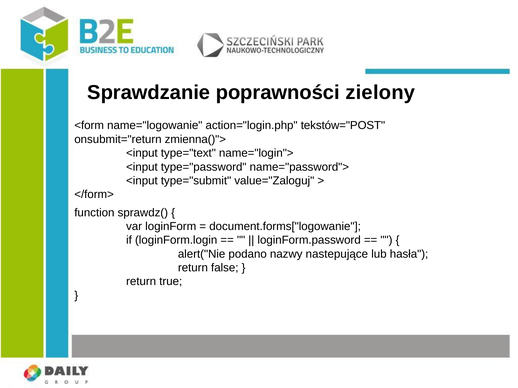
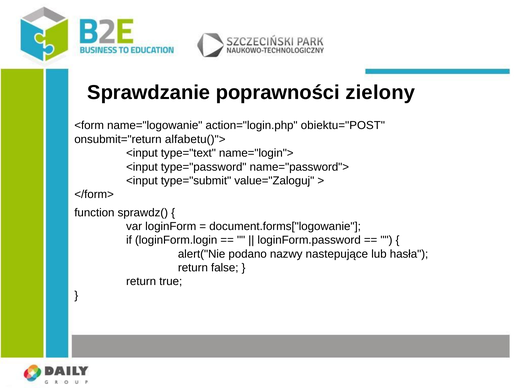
tekstów="POST: tekstów="POST -> obiektu="POST
zmienna()">: zmienna()"> -> alfabetu()">
